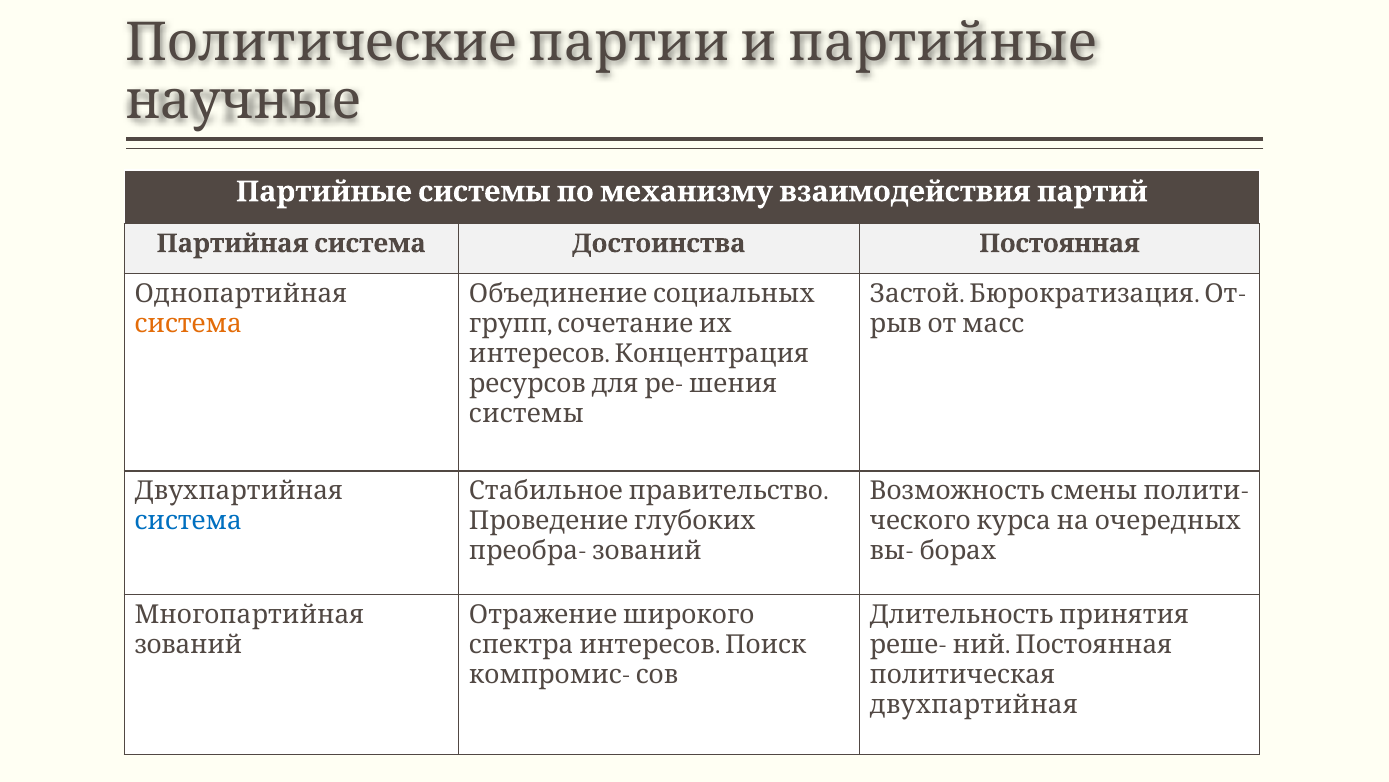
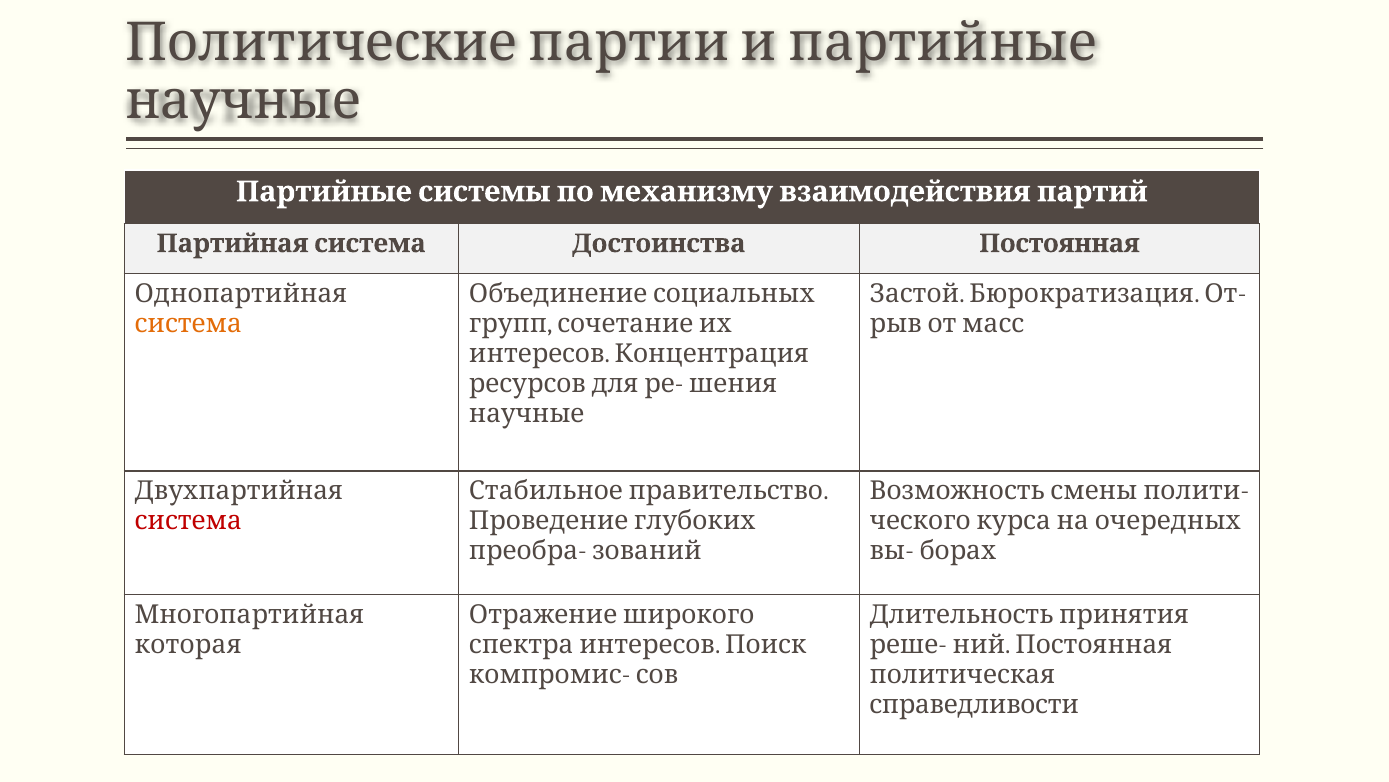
системы at (527, 414): системы -> научные
система at (188, 521) colour: blue -> red
зований at (188, 644): зований -> которая
двухпартийная at (974, 704): двухпартийная -> справедливости
